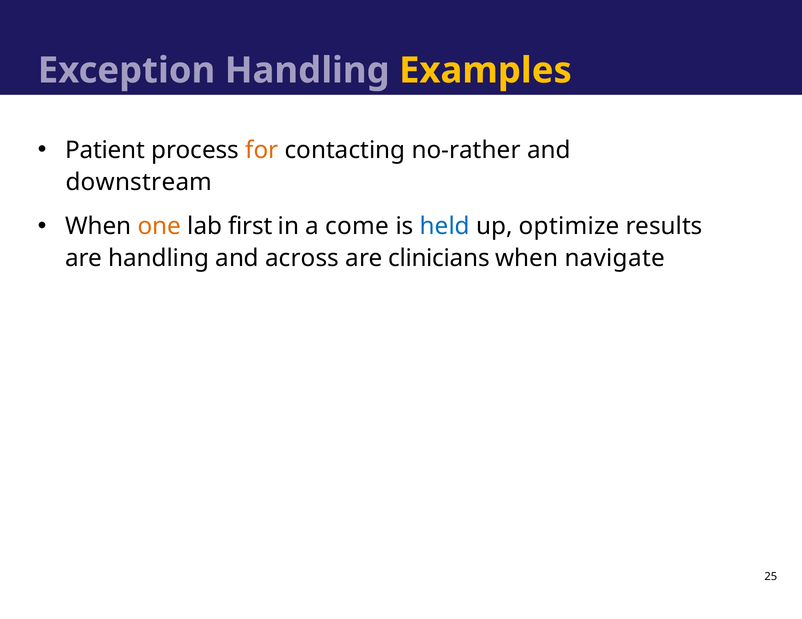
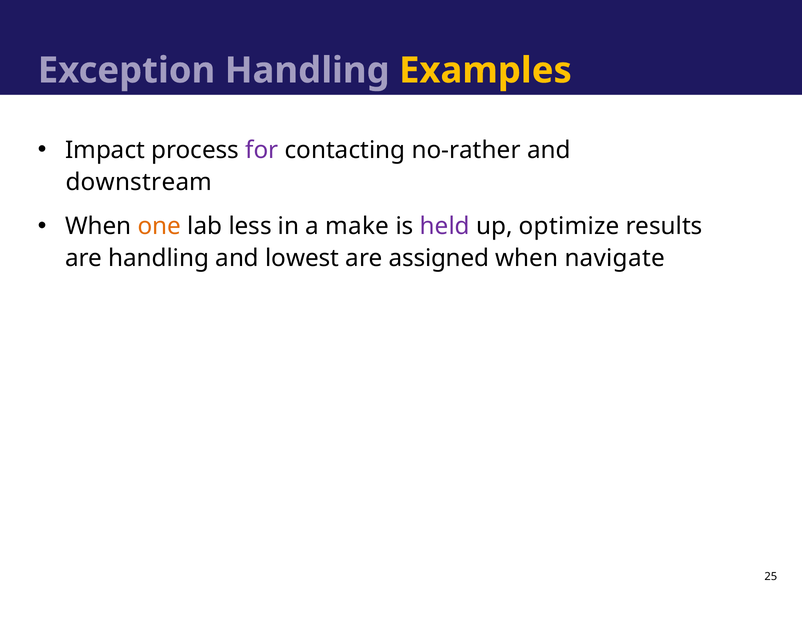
Patient: Patient -> Impact
for colour: orange -> purple
first: first -> less
come: come -> make
held colour: blue -> purple
across: across -> lowest
clinicians: clinicians -> assigned
